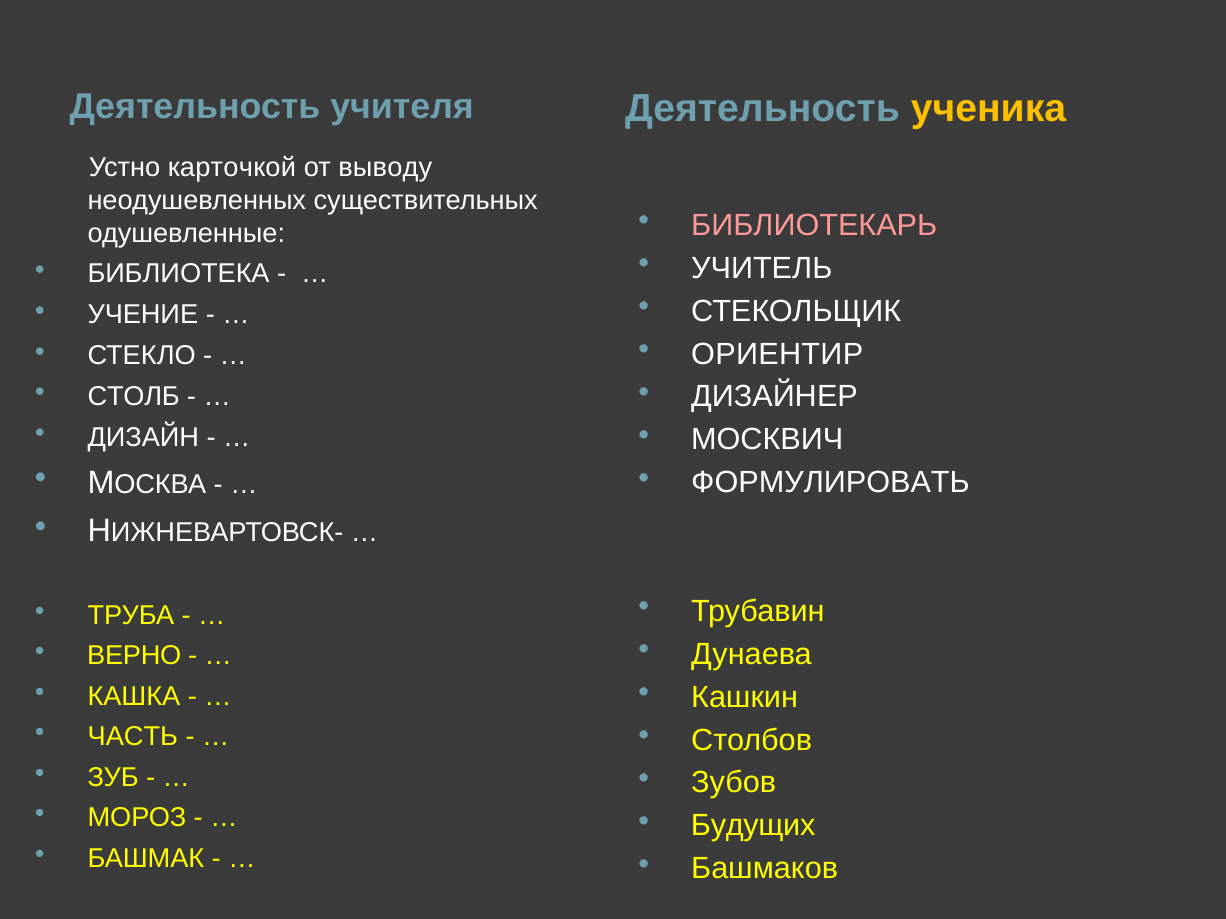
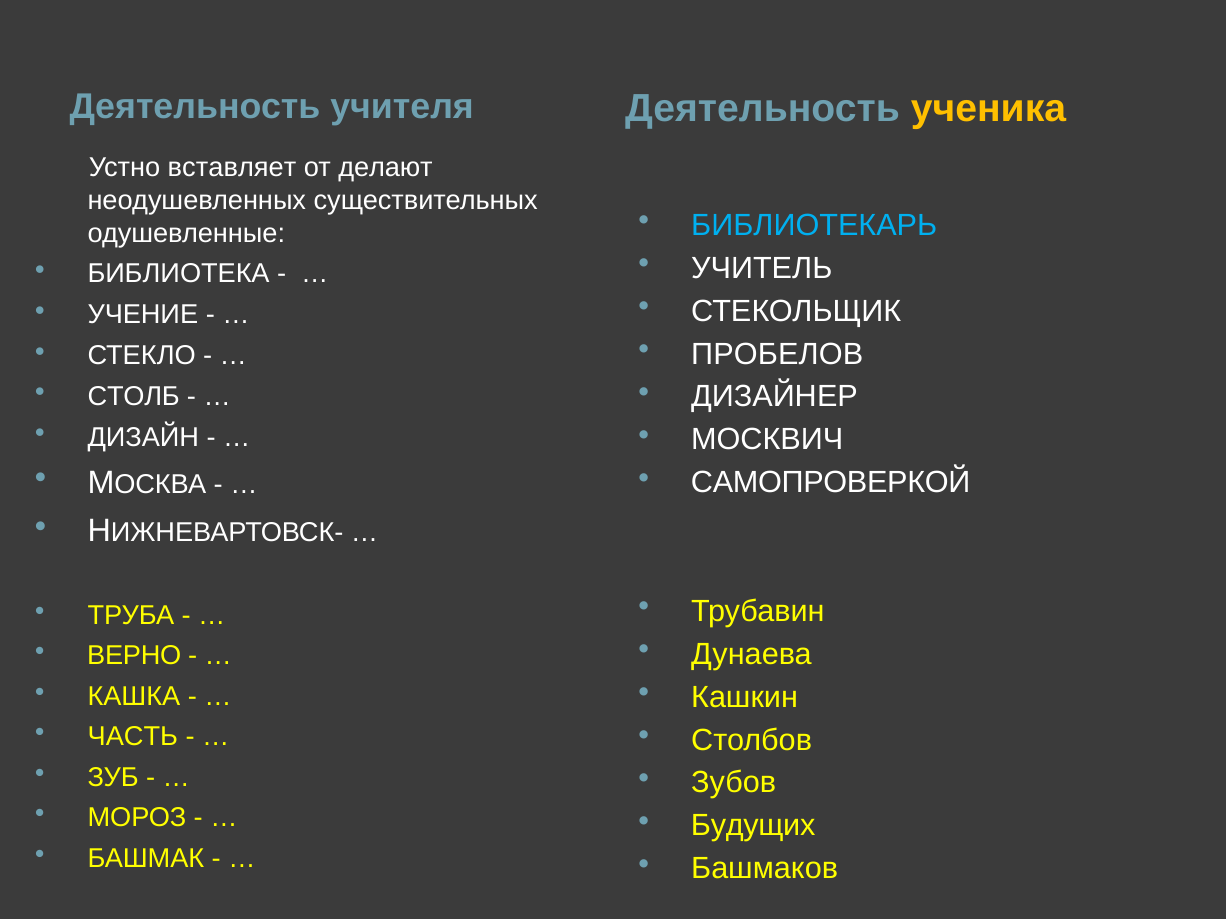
карточкой: карточкой -> вставляет
выводу: выводу -> делают
БИБЛИОТЕКАРЬ colour: pink -> light blue
ОРИЕНТИР: ОРИЕНТИР -> ПРОБЕЛОВ
ФОРМУЛИРОВАТЬ: ФОРМУЛИРОВАТЬ -> САМОПРОВЕРКОЙ
